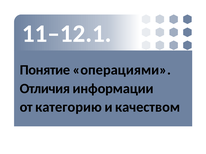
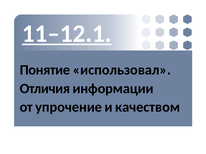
11–12.1 underline: none -> present
операциями: операциями -> использовал
категорию: категорию -> упрочение
